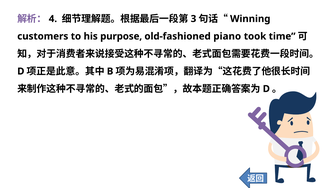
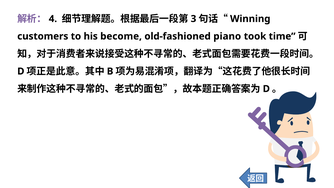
purpose: purpose -> become
